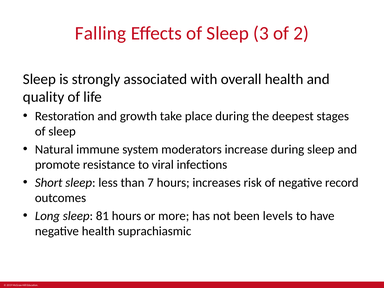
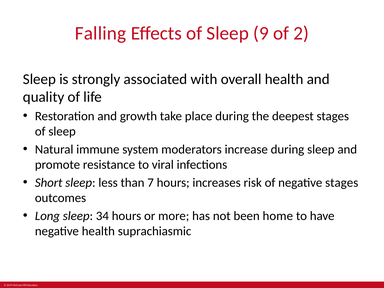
3: 3 -> 9
negative record: record -> stages
81: 81 -> 34
levels: levels -> home
